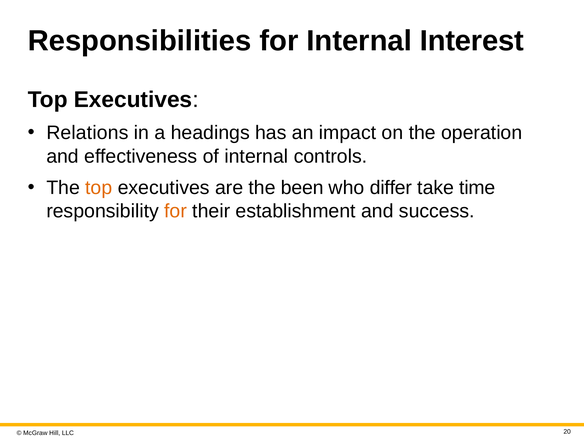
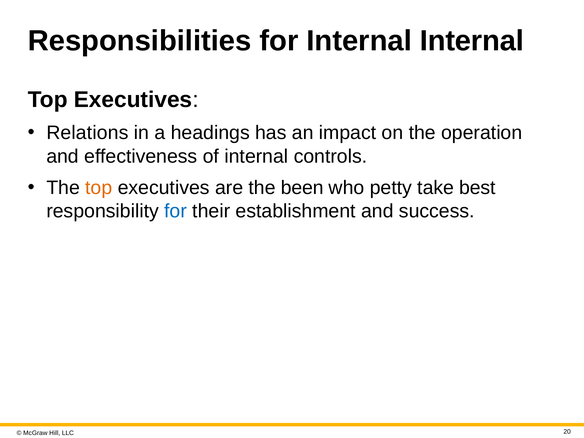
Internal Interest: Interest -> Internal
differ: differ -> petty
time: time -> best
for at (176, 211) colour: orange -> blue
